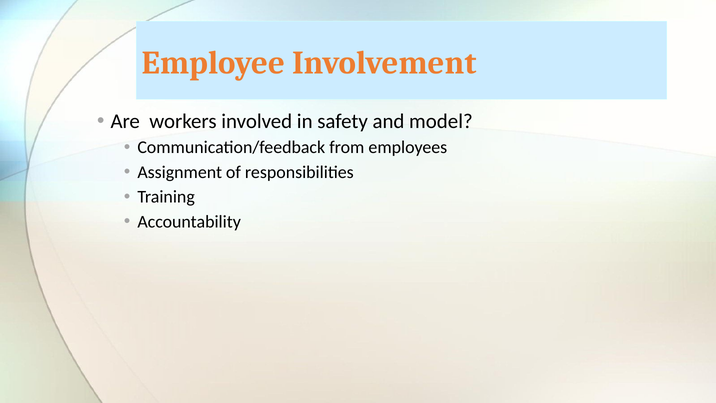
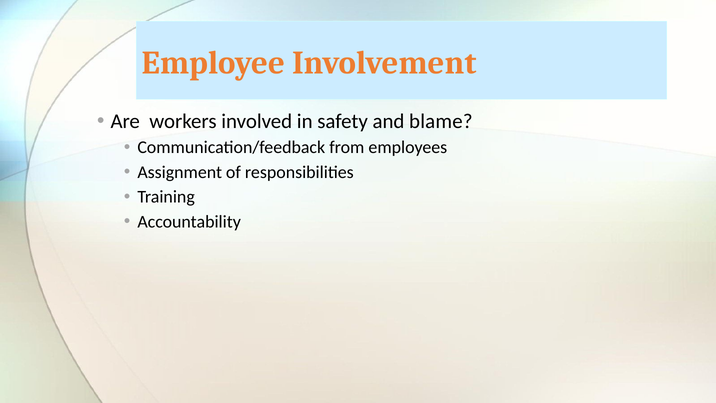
model: model -> blame
